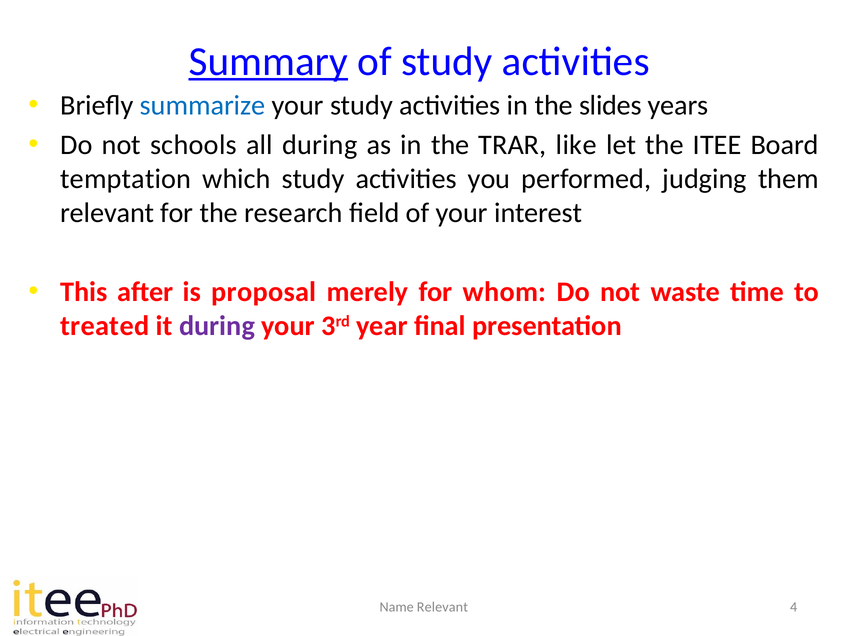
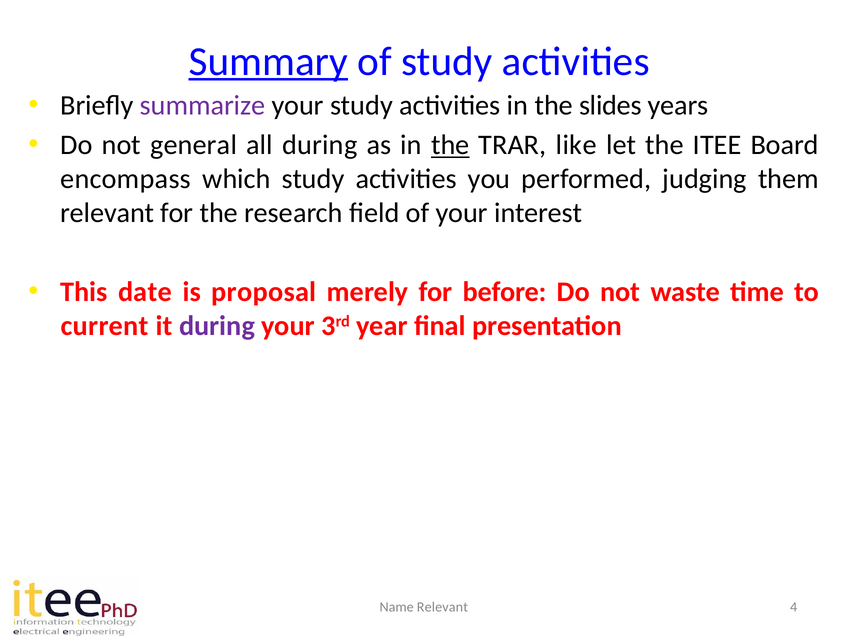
summarize colour: blue -> purple
schools: schools -> general
the at (450, 145) underline: none -> present
temptation: temptation -> encompass
after: after -> date
whom: whom -> before
treated: treated -> current
